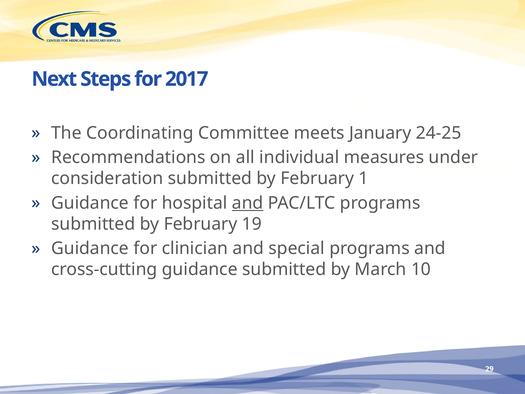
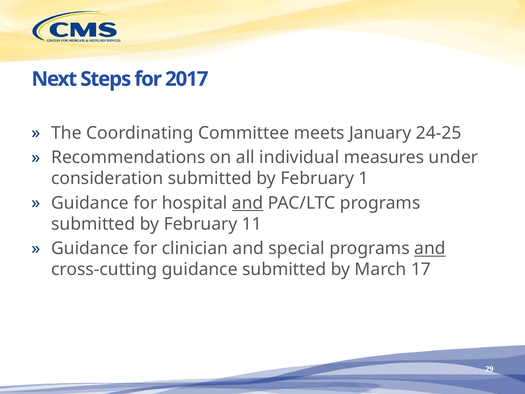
19: 19 -> 11
and at (430, 248) underline: none -> present
10: 10 -> 17
